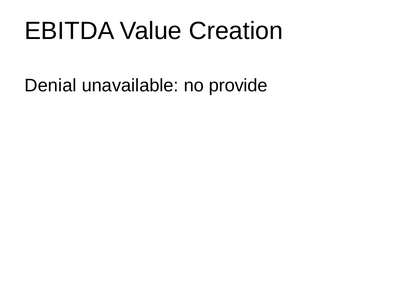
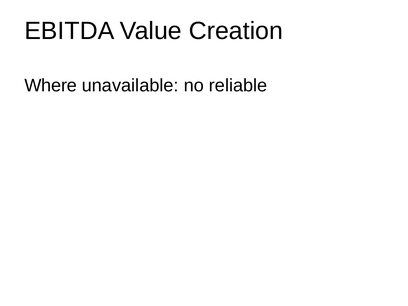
Denial: Denial -> Where
provide: provide -> reliable
